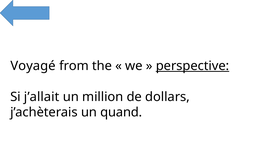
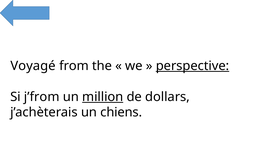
j’allait: j’allait -> j’from
million underline: none -> present
quand: quand -> chiens
